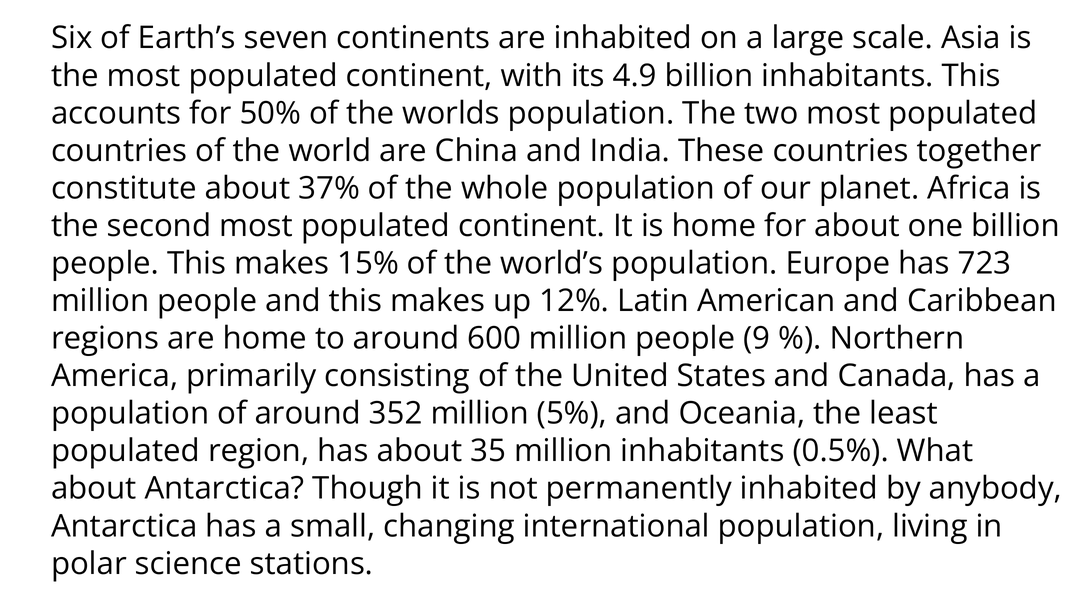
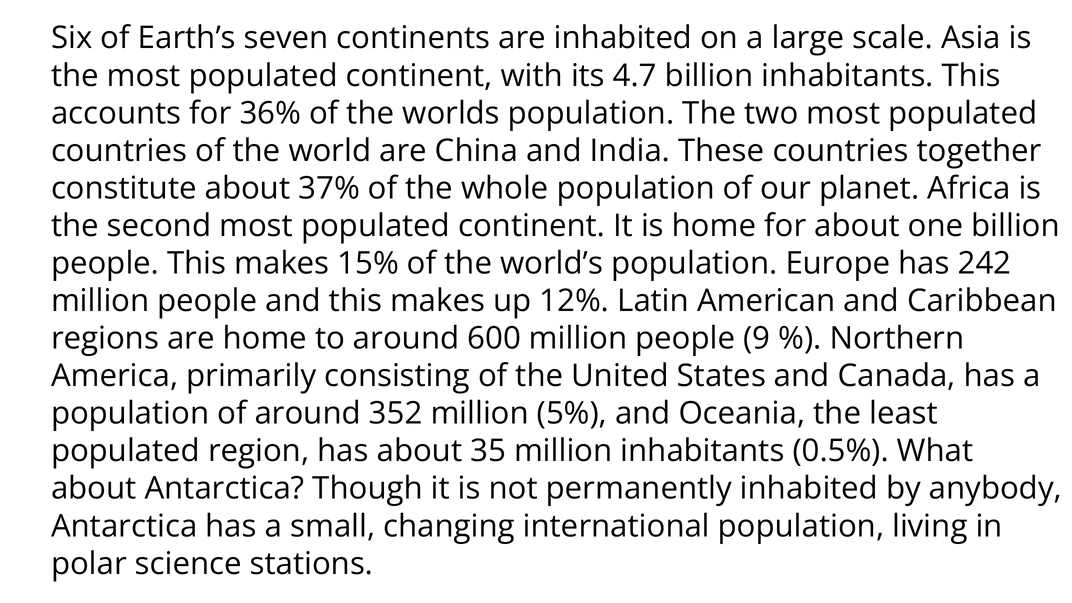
4.9: 4.9 -> 4.7
50%: 50% -> 36%
723: 723 -> 242
